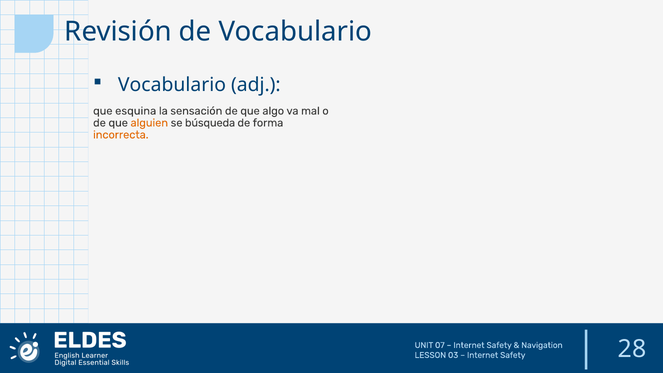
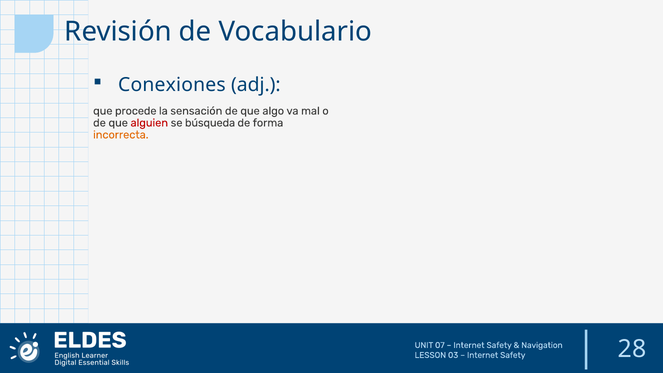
Vocabulario at (172, 85): Vocabulario -> Conexiones
esquina: esquina -> procede
alguien colour: orange -> red
